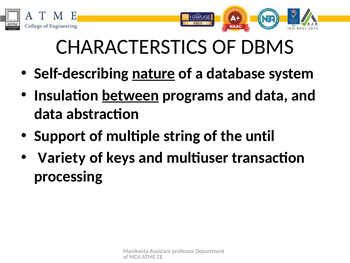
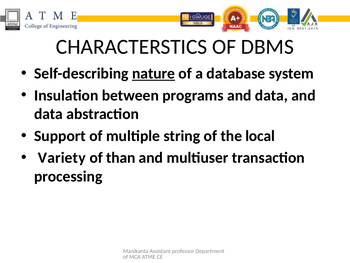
between underline: present -> none
until: until -> local
keys: keys -> than
